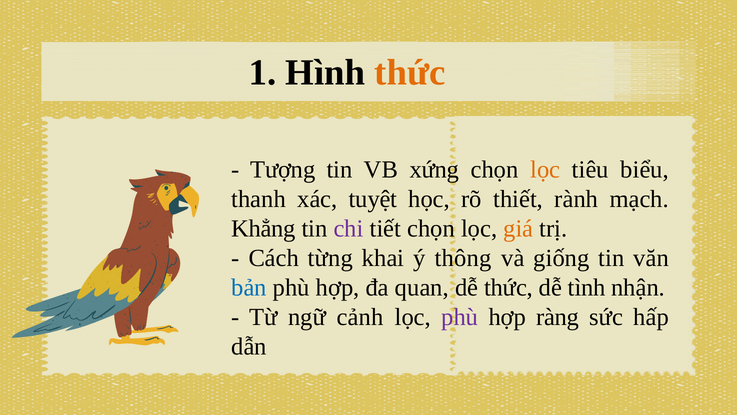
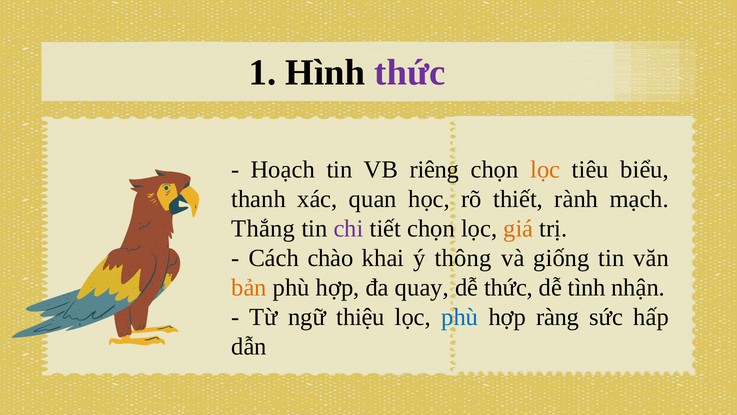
thức at (410, 72) colour: orange -> purple
Tượng: Tượng -> Hoạch
xứng: xứng -> riêng
tuyệt: tuyệt -> quan
Khẳng: Khẳng -> Thắng
từng: từng -> chào
bản colour: blue -> orange
quan: quan -> quay
cảnh: cảnh -> thiệu
phù at (460, 317) colour: purple -> blue
